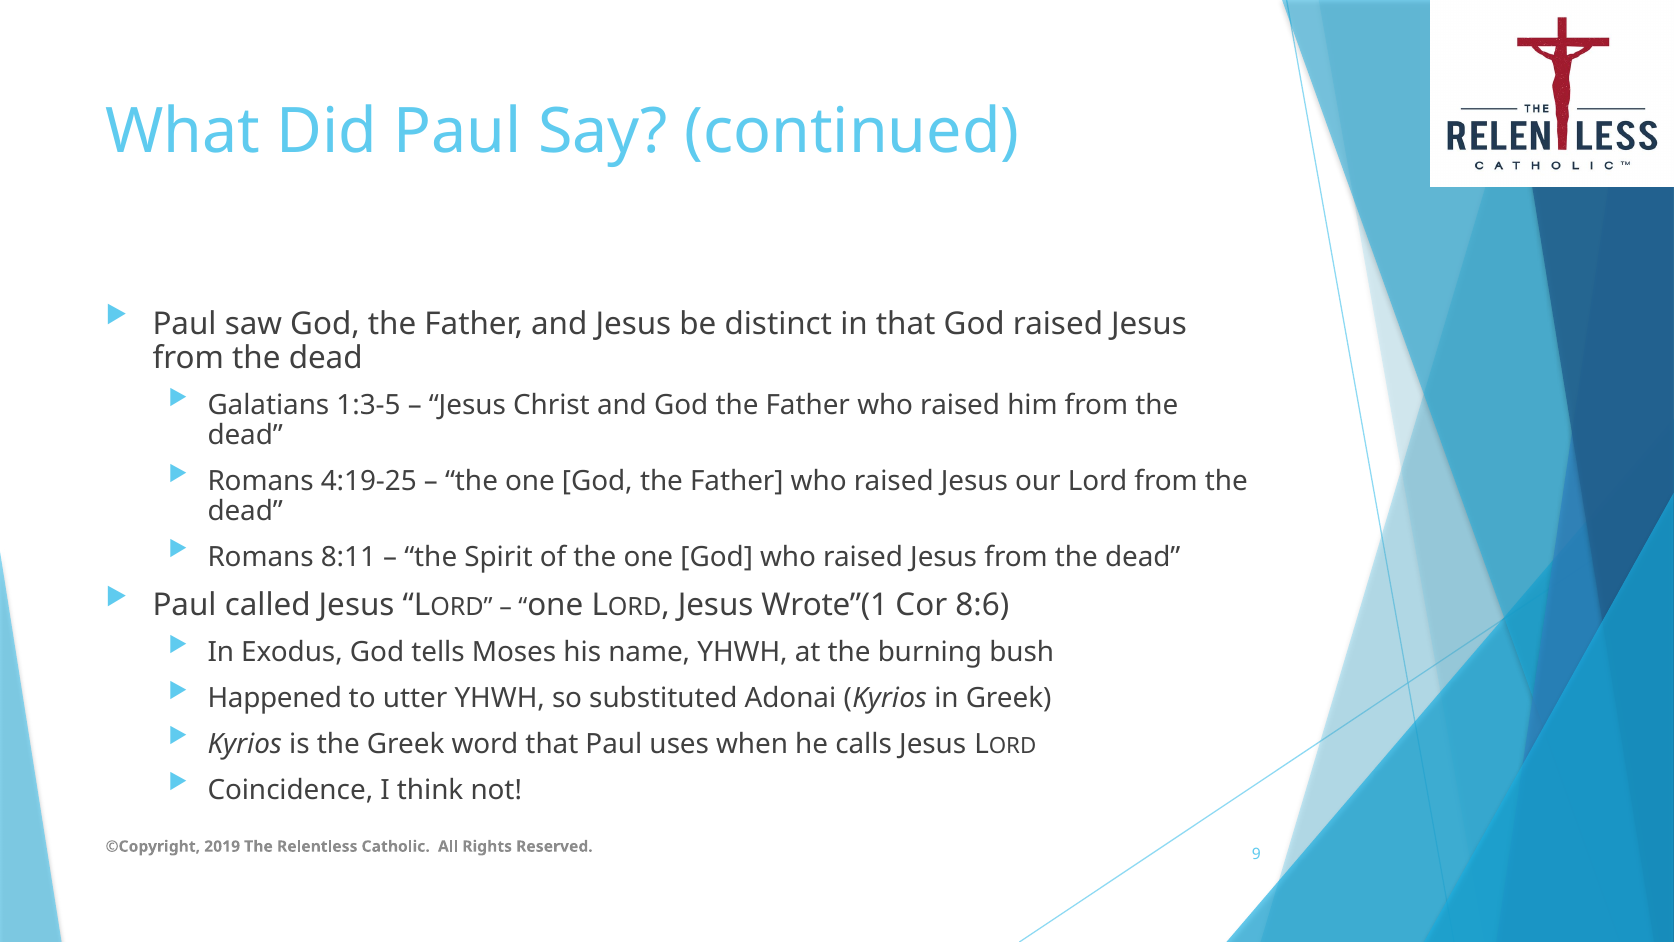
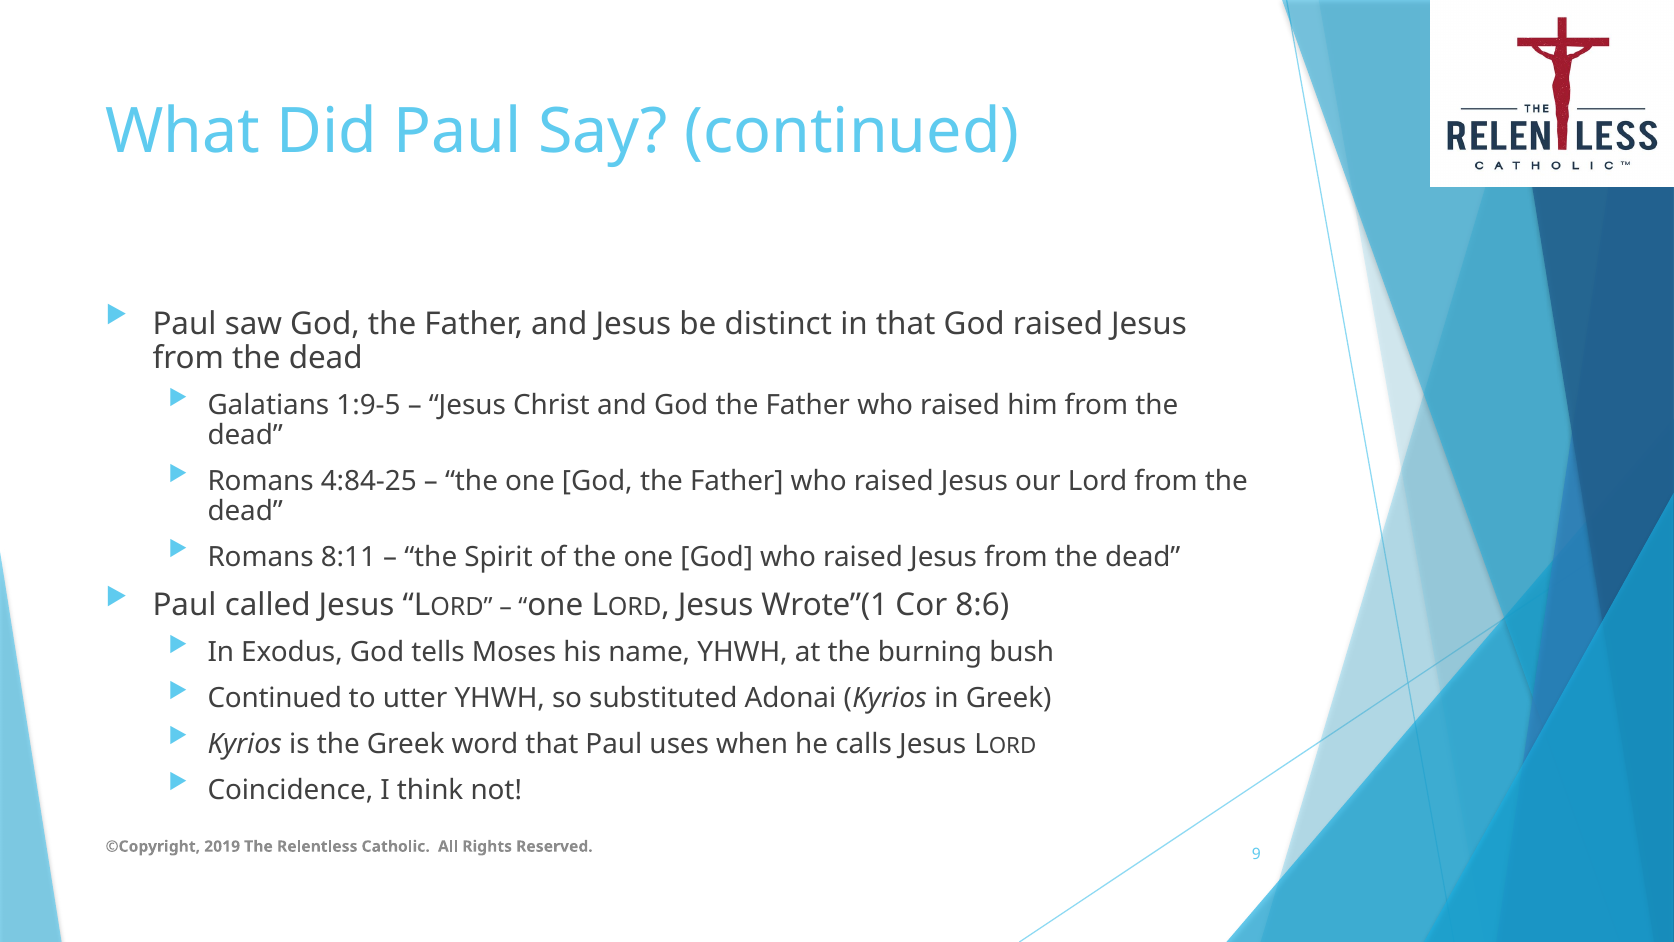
1:3-5: 1:3-5 -> 1:9-5
4:19-25: 4:19-25 -> 4:84-25
Happened at (275, 698): Happened -> Continued
